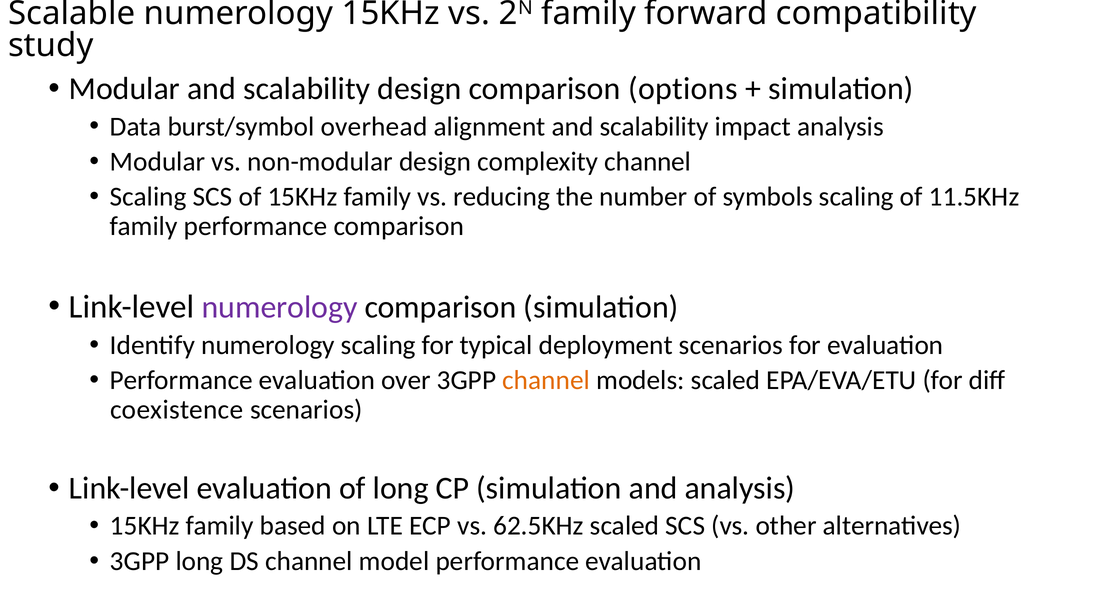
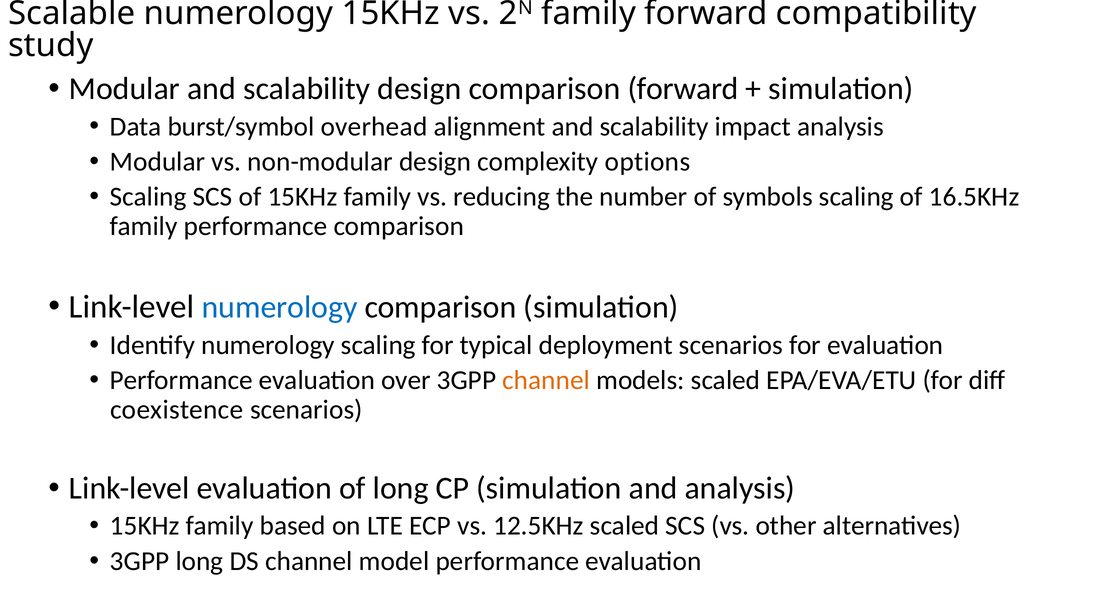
comparison options: options -> forward
complexity channel: channel -> options
11.5KHz: 11.5KHz -> 16.5KHz
numerology at (280, 307) colour: purple -> blue
62.5KHz: 62.5KHz -> 12.5KHz
